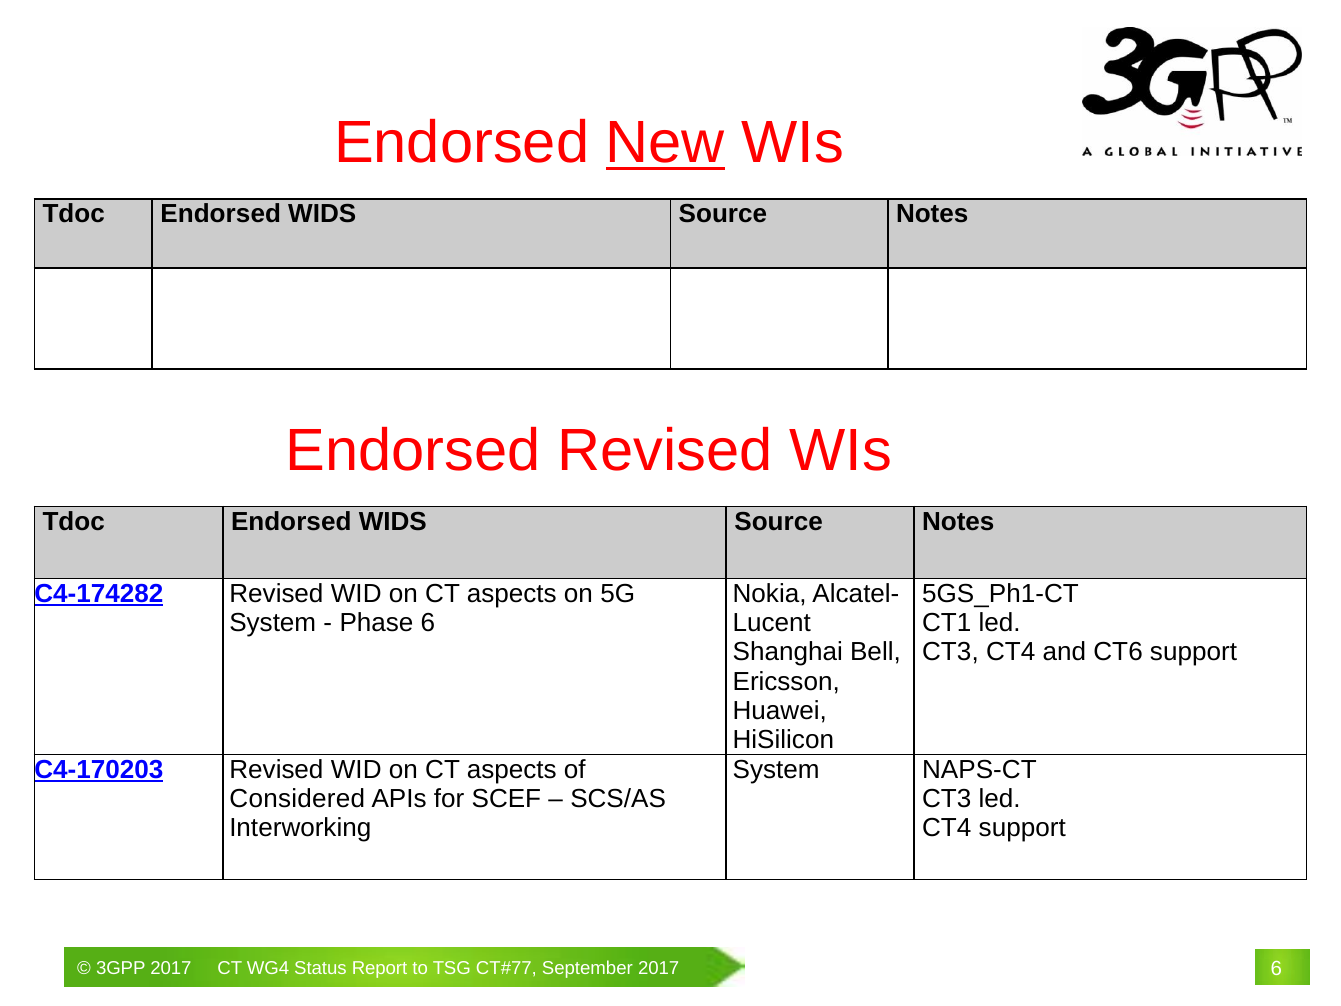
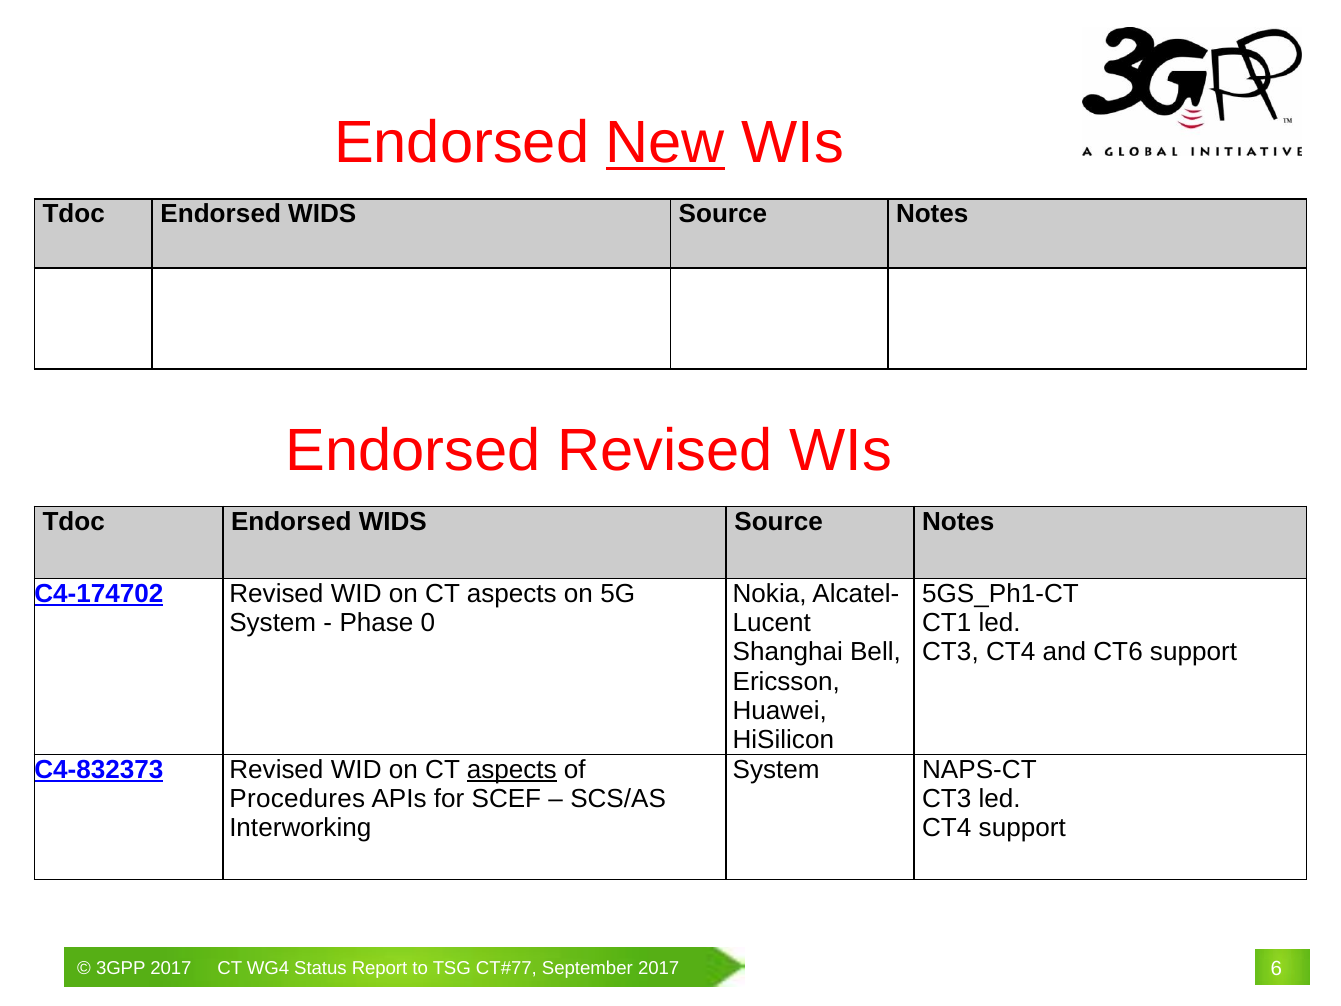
C4-174282: C4-174282 -> C4-174702
Phase 6: 6 -> 0
C4-170203: C4-170203 -> C4-832373
aspects at (512, 769) underline: none -> present
Considered: Considered -> Procedures
